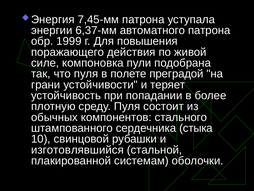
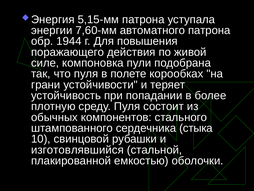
7,45-мм: 7,45-мм -> 5,15-мм
6,37-мм: 6,37-мм -> 7,60-мм
1999: 1999 -> 1944
преградой: преградой -> корообках
системам: системам -> емкостью
